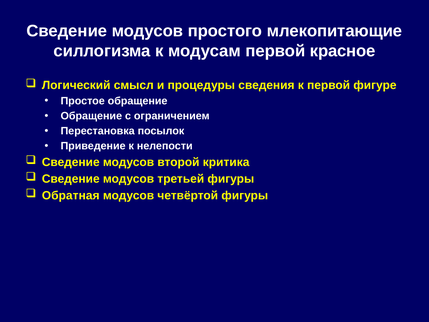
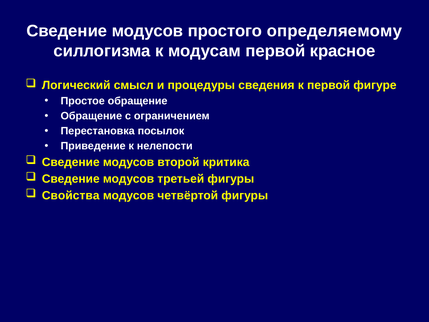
млекопитающие: млекопитающие -> определяемому
Обратная: Обратная -> Свойства
